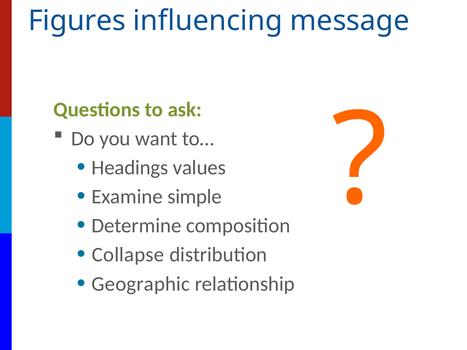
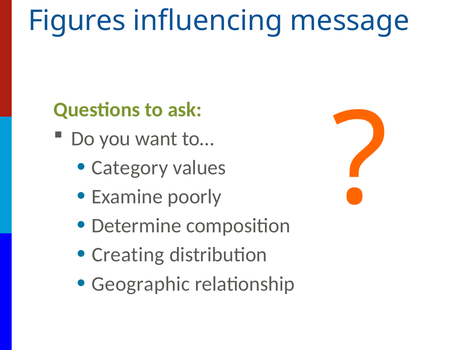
Headings: Headings -> Category
simple: simple -> poorly
Collapse: Collapse -> Creating
